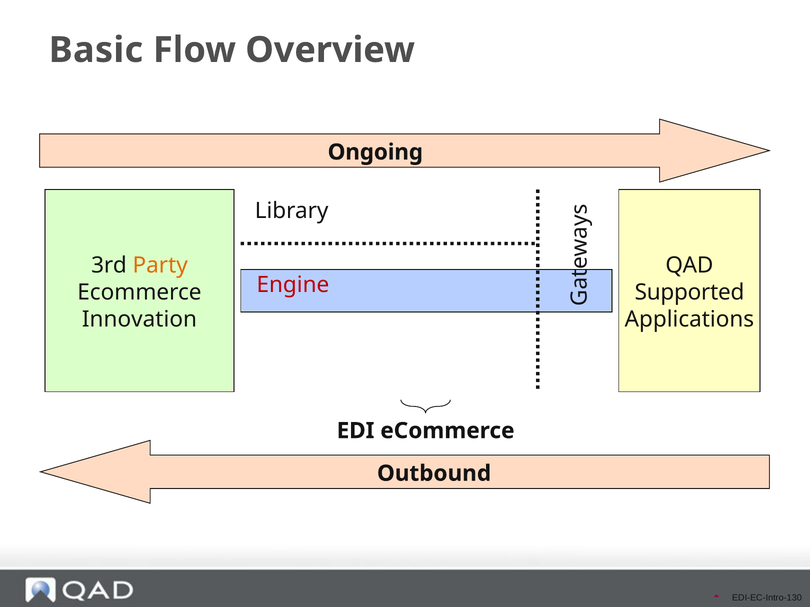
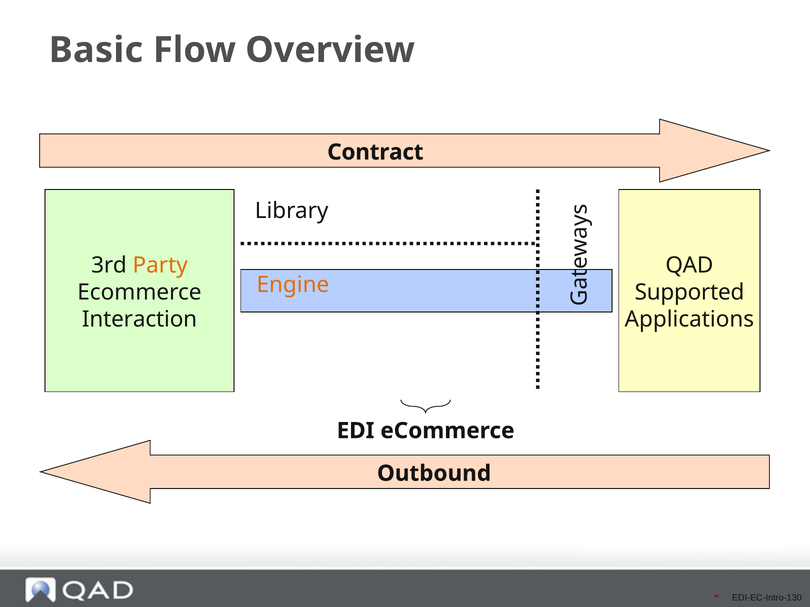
Ongoing: Ongoing -> Contract
Engine colour: red -> orange
Innovation: Innovation -> Interaction
